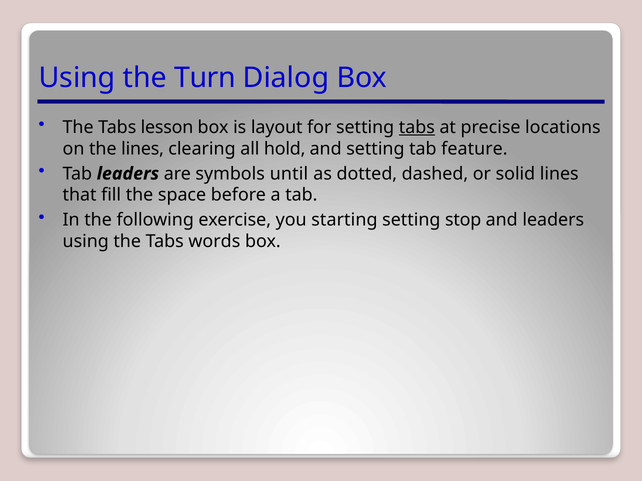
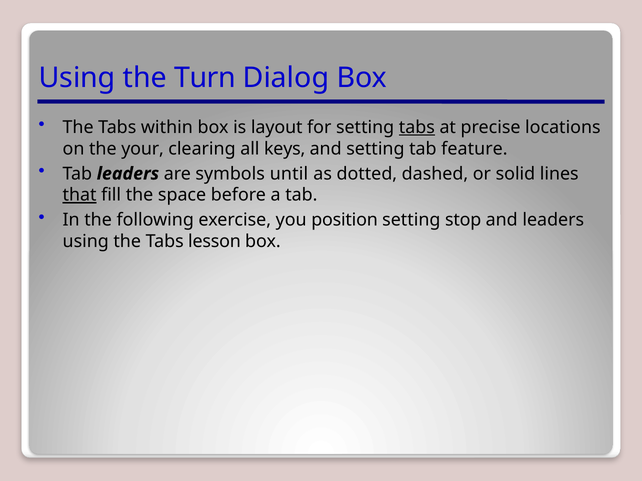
lesson: lesson -> within
the lines: lines -> your
hold: hold -> keys
that underline: none -> present
starting: starting -> position
words: words -> lesson
